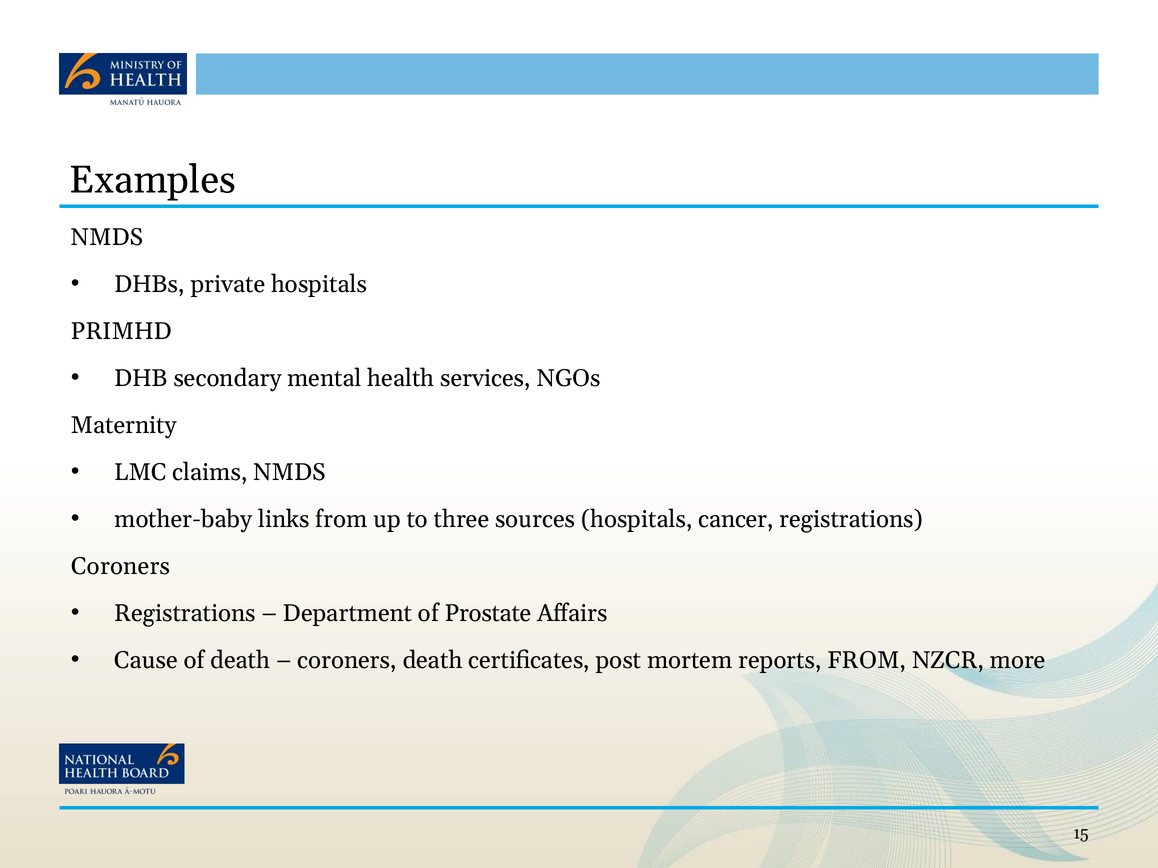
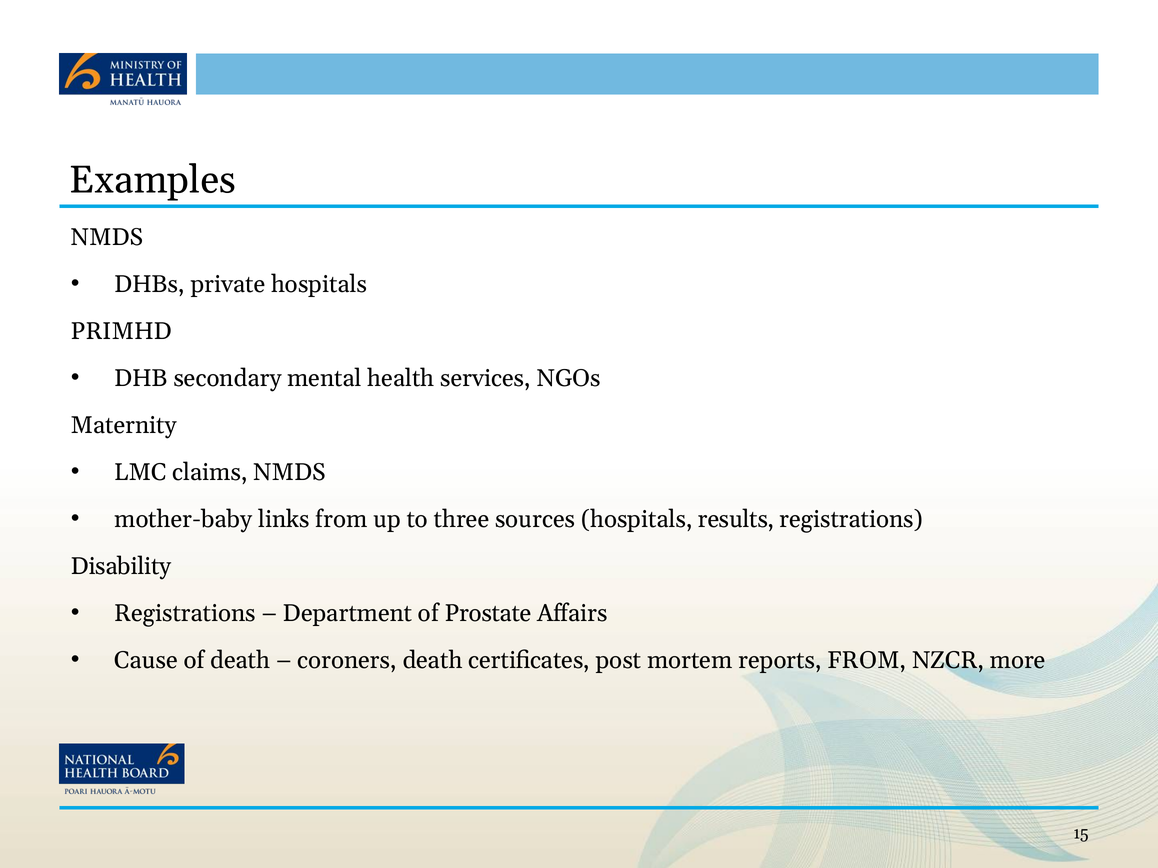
cancer: cancer -> results
Coroners at (121, 567): Coroners -> Disability
